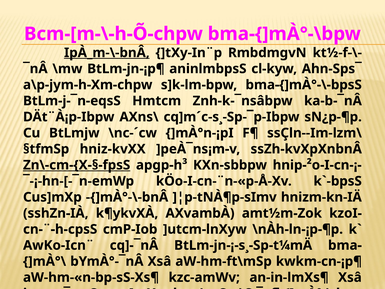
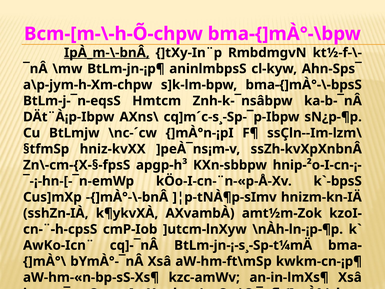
Zn\-cm-{X-§-fpsS underline: present -> none
